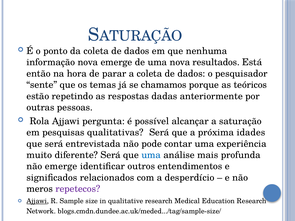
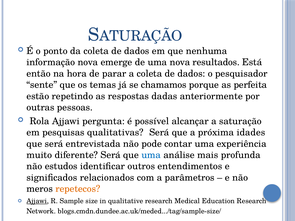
teóricos: teóricos -> perfeita
não emerge: emerge -> estudos
desperdício: desperdício -> parâmetros
repetecos colour: purple -> orange
